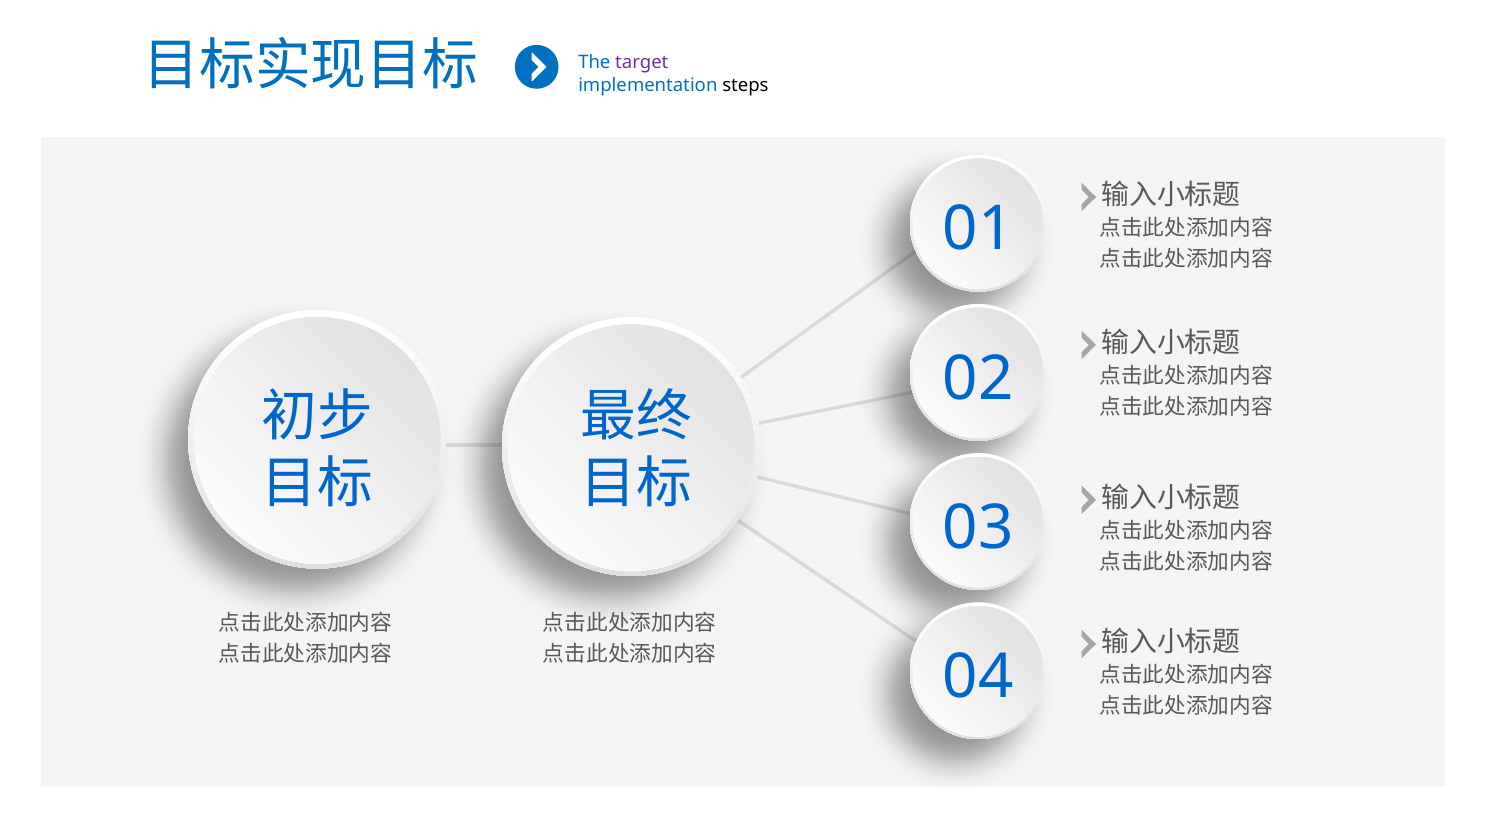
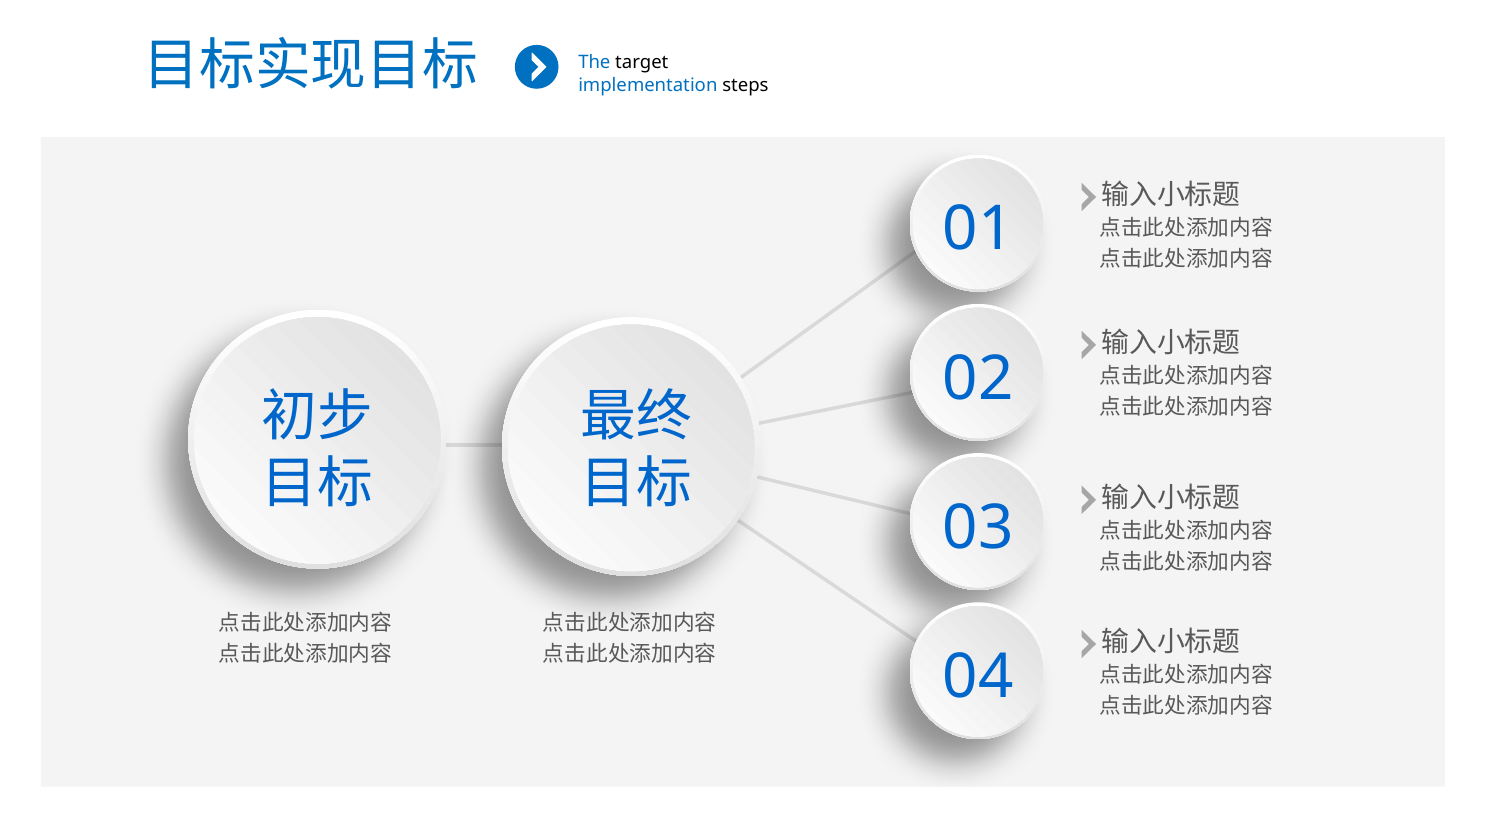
target colour: purple -> black
